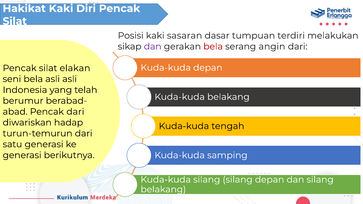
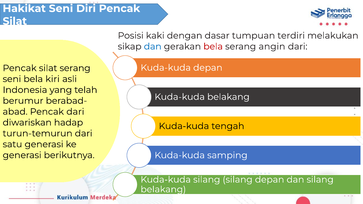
Hakikat Kaki: Kaki -> Seni
sasaran: sasaran -> dengan
dan at (153, 47) colour: purple -> blue
silat elakan: elakan -> serang
bela asli: asli -> kiri
